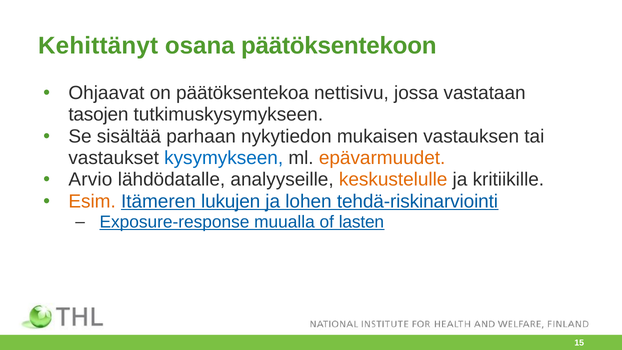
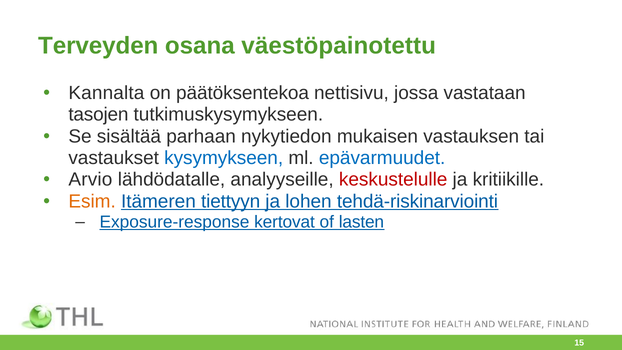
Kehittänyt: Kehittänyt -> Terveyden
päätöksentekoon: päätöksentekoon -> väestöpainotettu
Ohjaavat: Ohjaavat -> Kannalta
epävarmuudet colour: orange -> blue
keskustelulle colour: orange -> red
lukujen: lukujen -> tiettyyn
muualla: muualla -> kertovat
